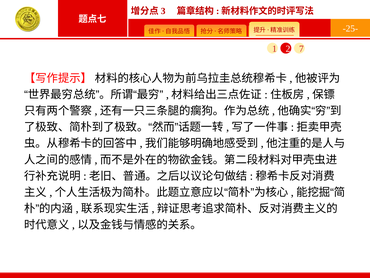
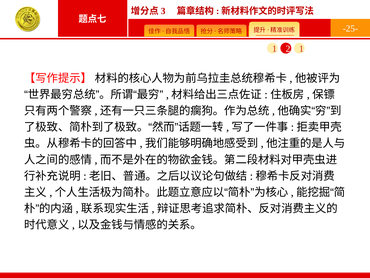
2 7: 7 -> 1
